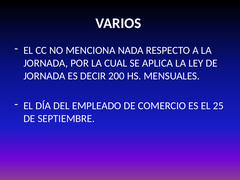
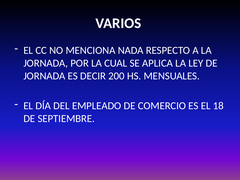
25: 25 -> 18
